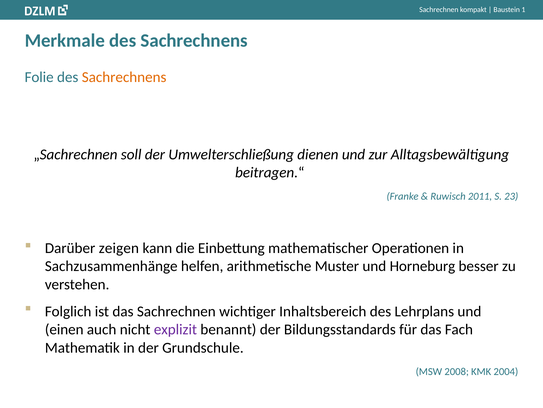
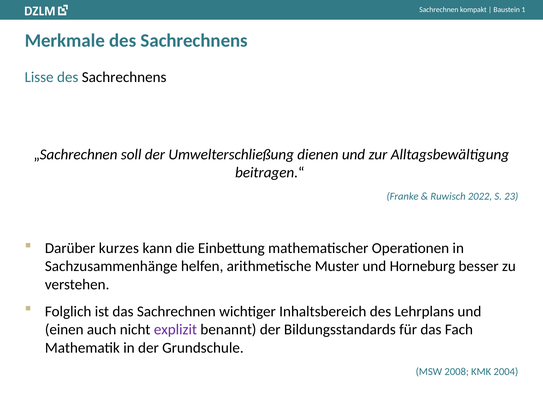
Folie: Folie -> Lisse
Sachrechnens at (124, 77) colour: orange -> black
2011: 2011 -> 2022
zeigen: zeigen -> kurzes
